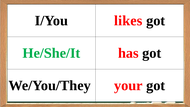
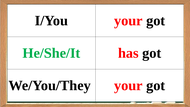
I/You likes: likes -> your
